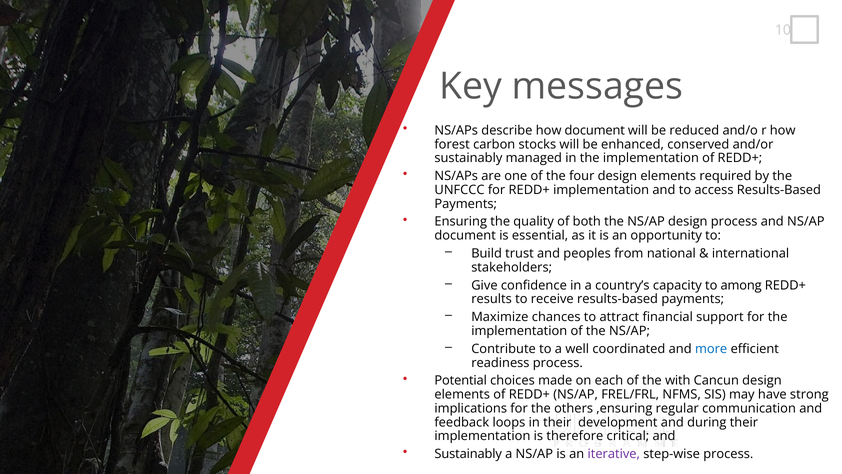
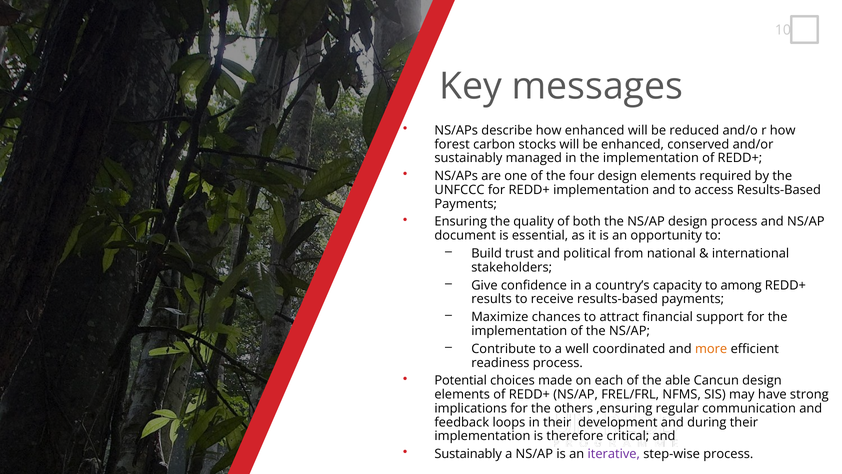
how document: document -> enhanced
peoples: peoples -> political
more colour: blue -> orange
with: with -> able
